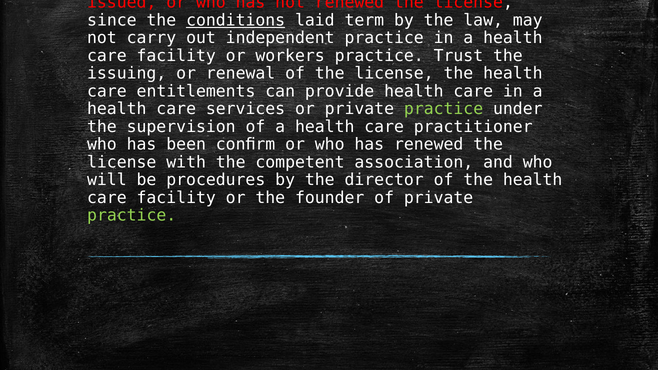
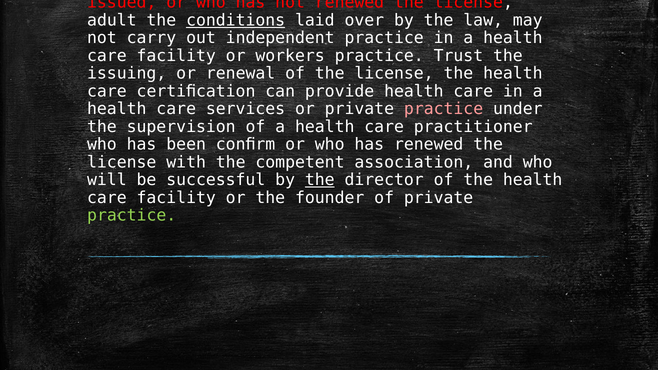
since: since -> adult
term: term -> over
entitlements: entitlements -> certiﬁcation
practice at (444, 109) colour: light green -> pink
procedures: procedures -> successful
the at (320, 180) underline: none -> present
